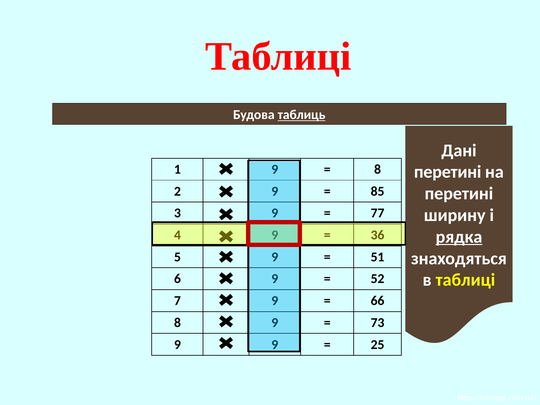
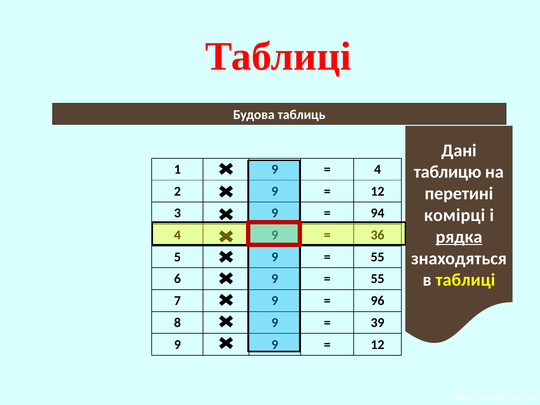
таблиць underline: present -> none
8 at (378, 169): 8 -> 4
перетині at (448, 172): перетині -> таблицю
85 at (378, 191): 85 -> 12
77: 77 -> 94
ширину: ширину -> комірці
51 at (378, 257): 51 -> 55
52 at (378, 279): 52 -> 55
66: 66 -> 96
73: 73 -> 39
25 at (378, 345): 25 -> 12
